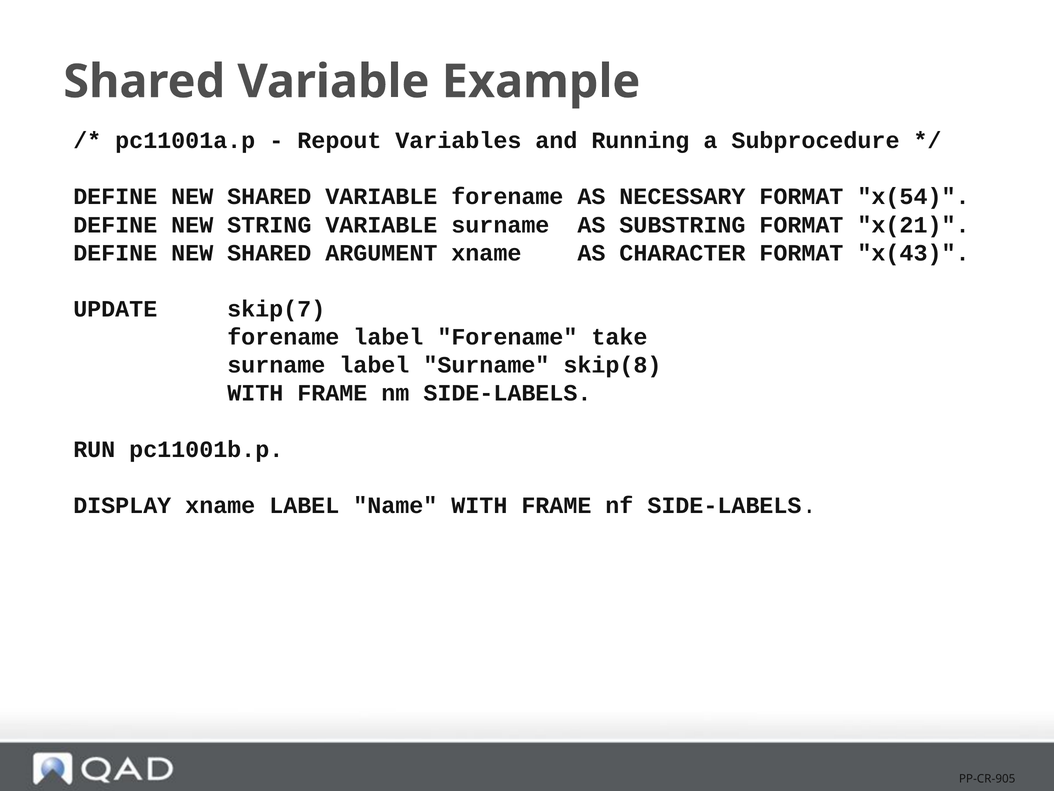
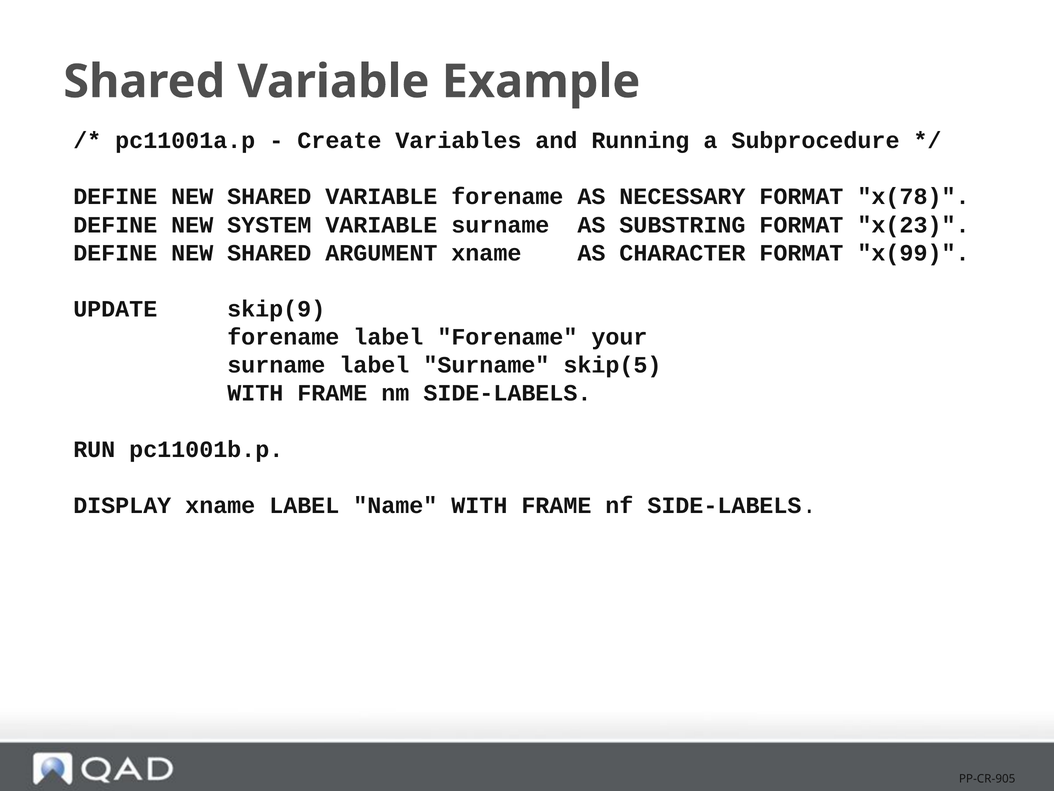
Repout: Repout -> Create
x(54: x(54 -> x(78
STRING: STRING -> SYSTEM
x(21: x(21 -> x(23
x(43: x(43 -> x(99
skip(7: skip(7 -> skip(9
take: take -> your
skip(8: skip(8 -> skip(5
